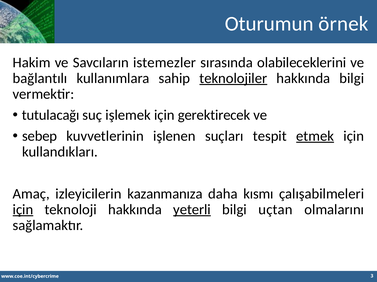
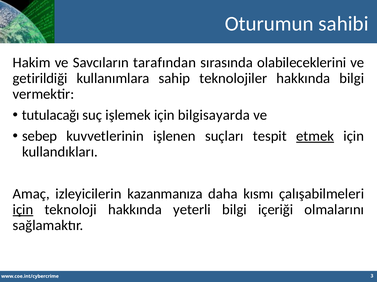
örnek: örnek -> sahibi
istemezler: istemezler -> tarafından
bağlantılı: bağlantılı -> getirildiği
teknolojiler underline: present -> none
gerektirecek: gerektirecek -> bilgisayarda
yeterli underline: present -> none
uçtan: uçtan -> içeriği
